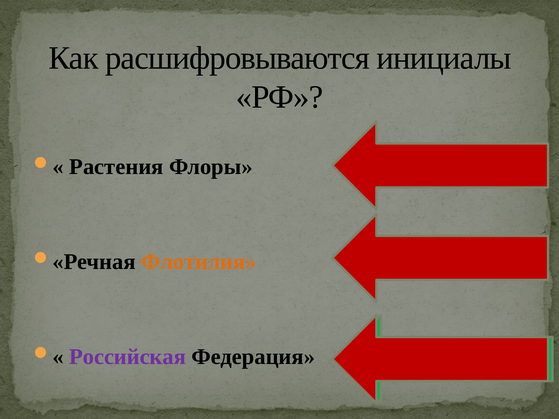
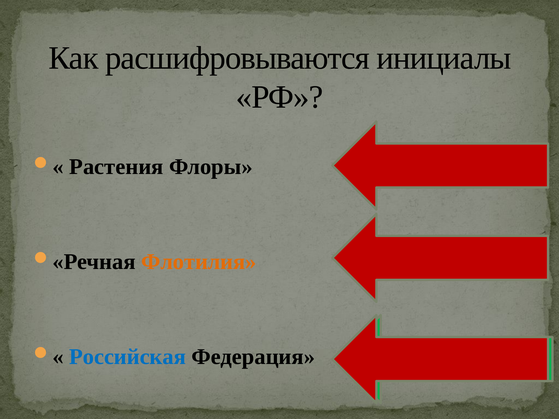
Российская colour: purple -> blue
